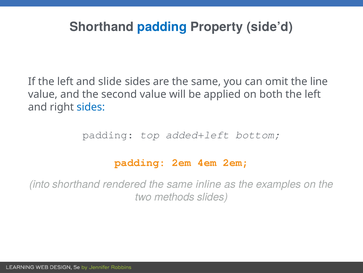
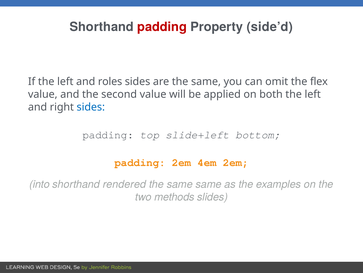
padding at (162, 27) colour: blue -> red
slide: slide -> roles
line: line -> flex
added+left: added+left -> slide+left
same inline: inline -> same
